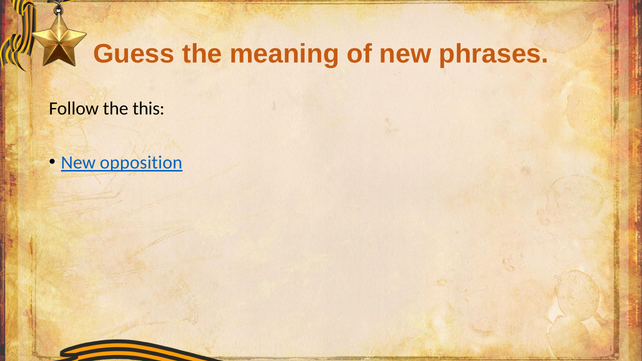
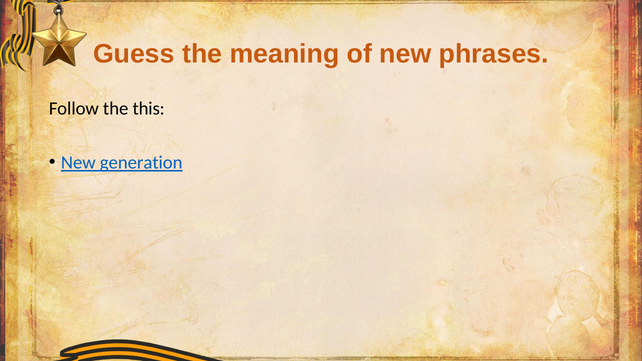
opposition: opposition -> generation
